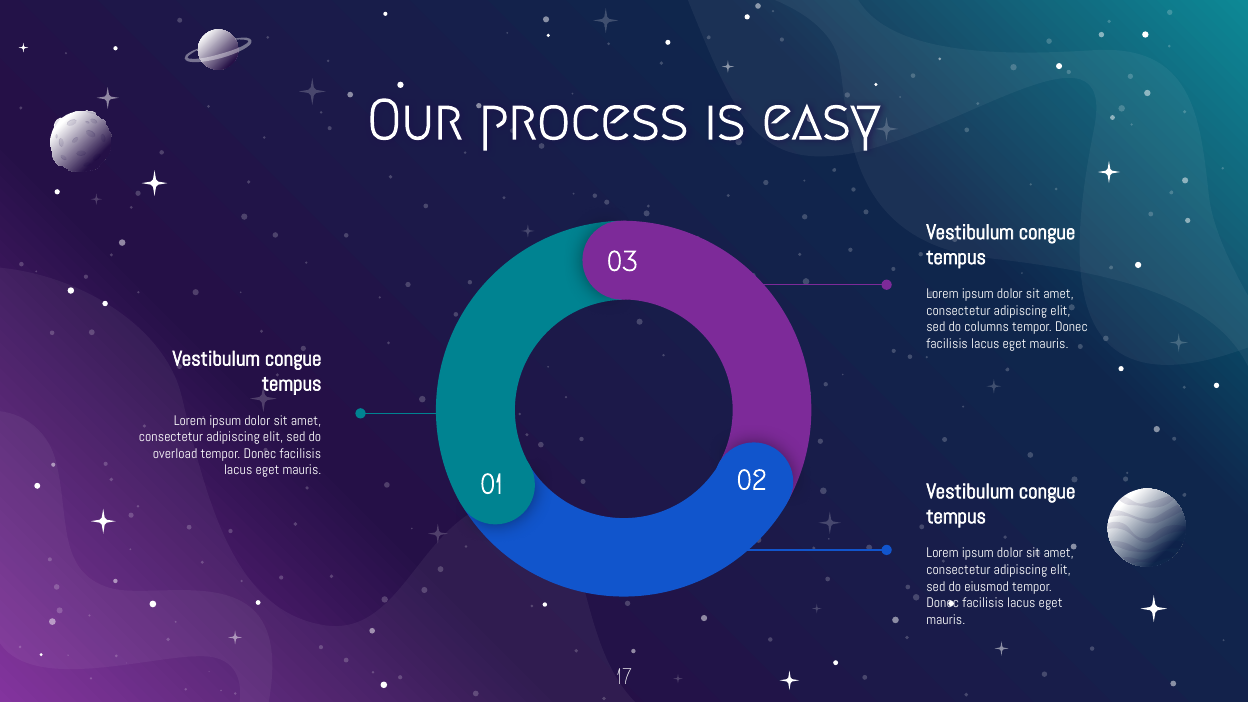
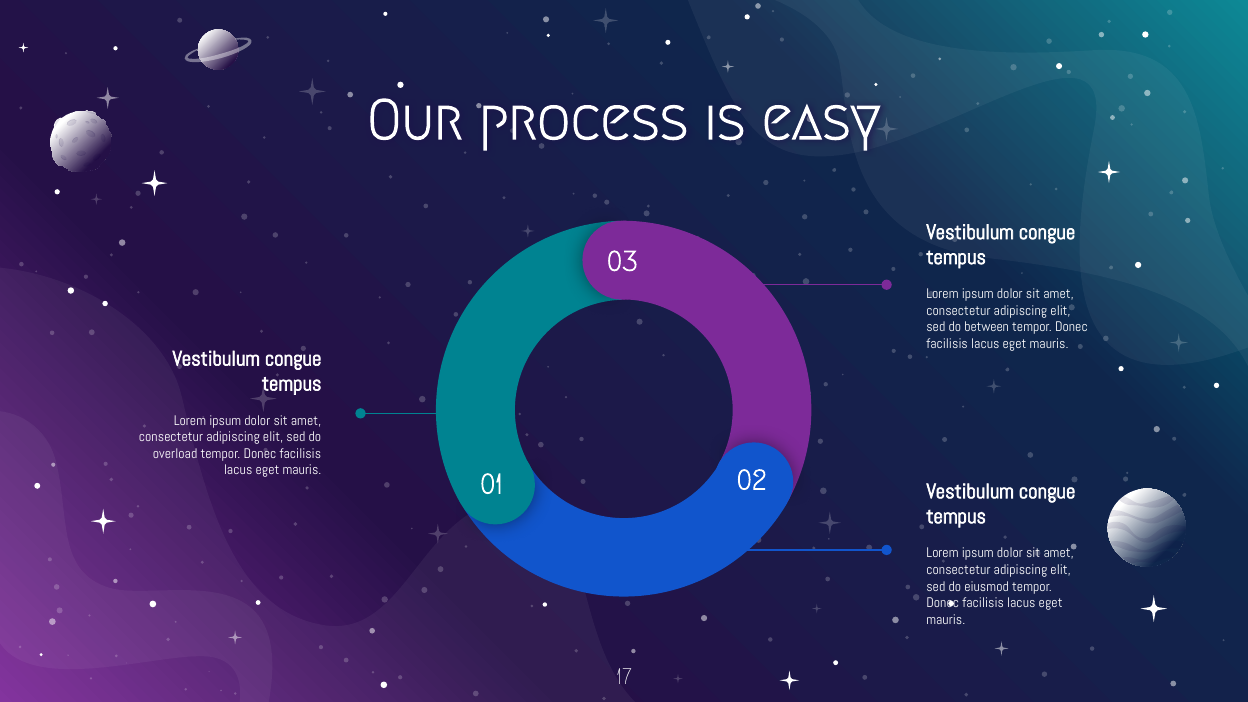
columns: columns -> between
